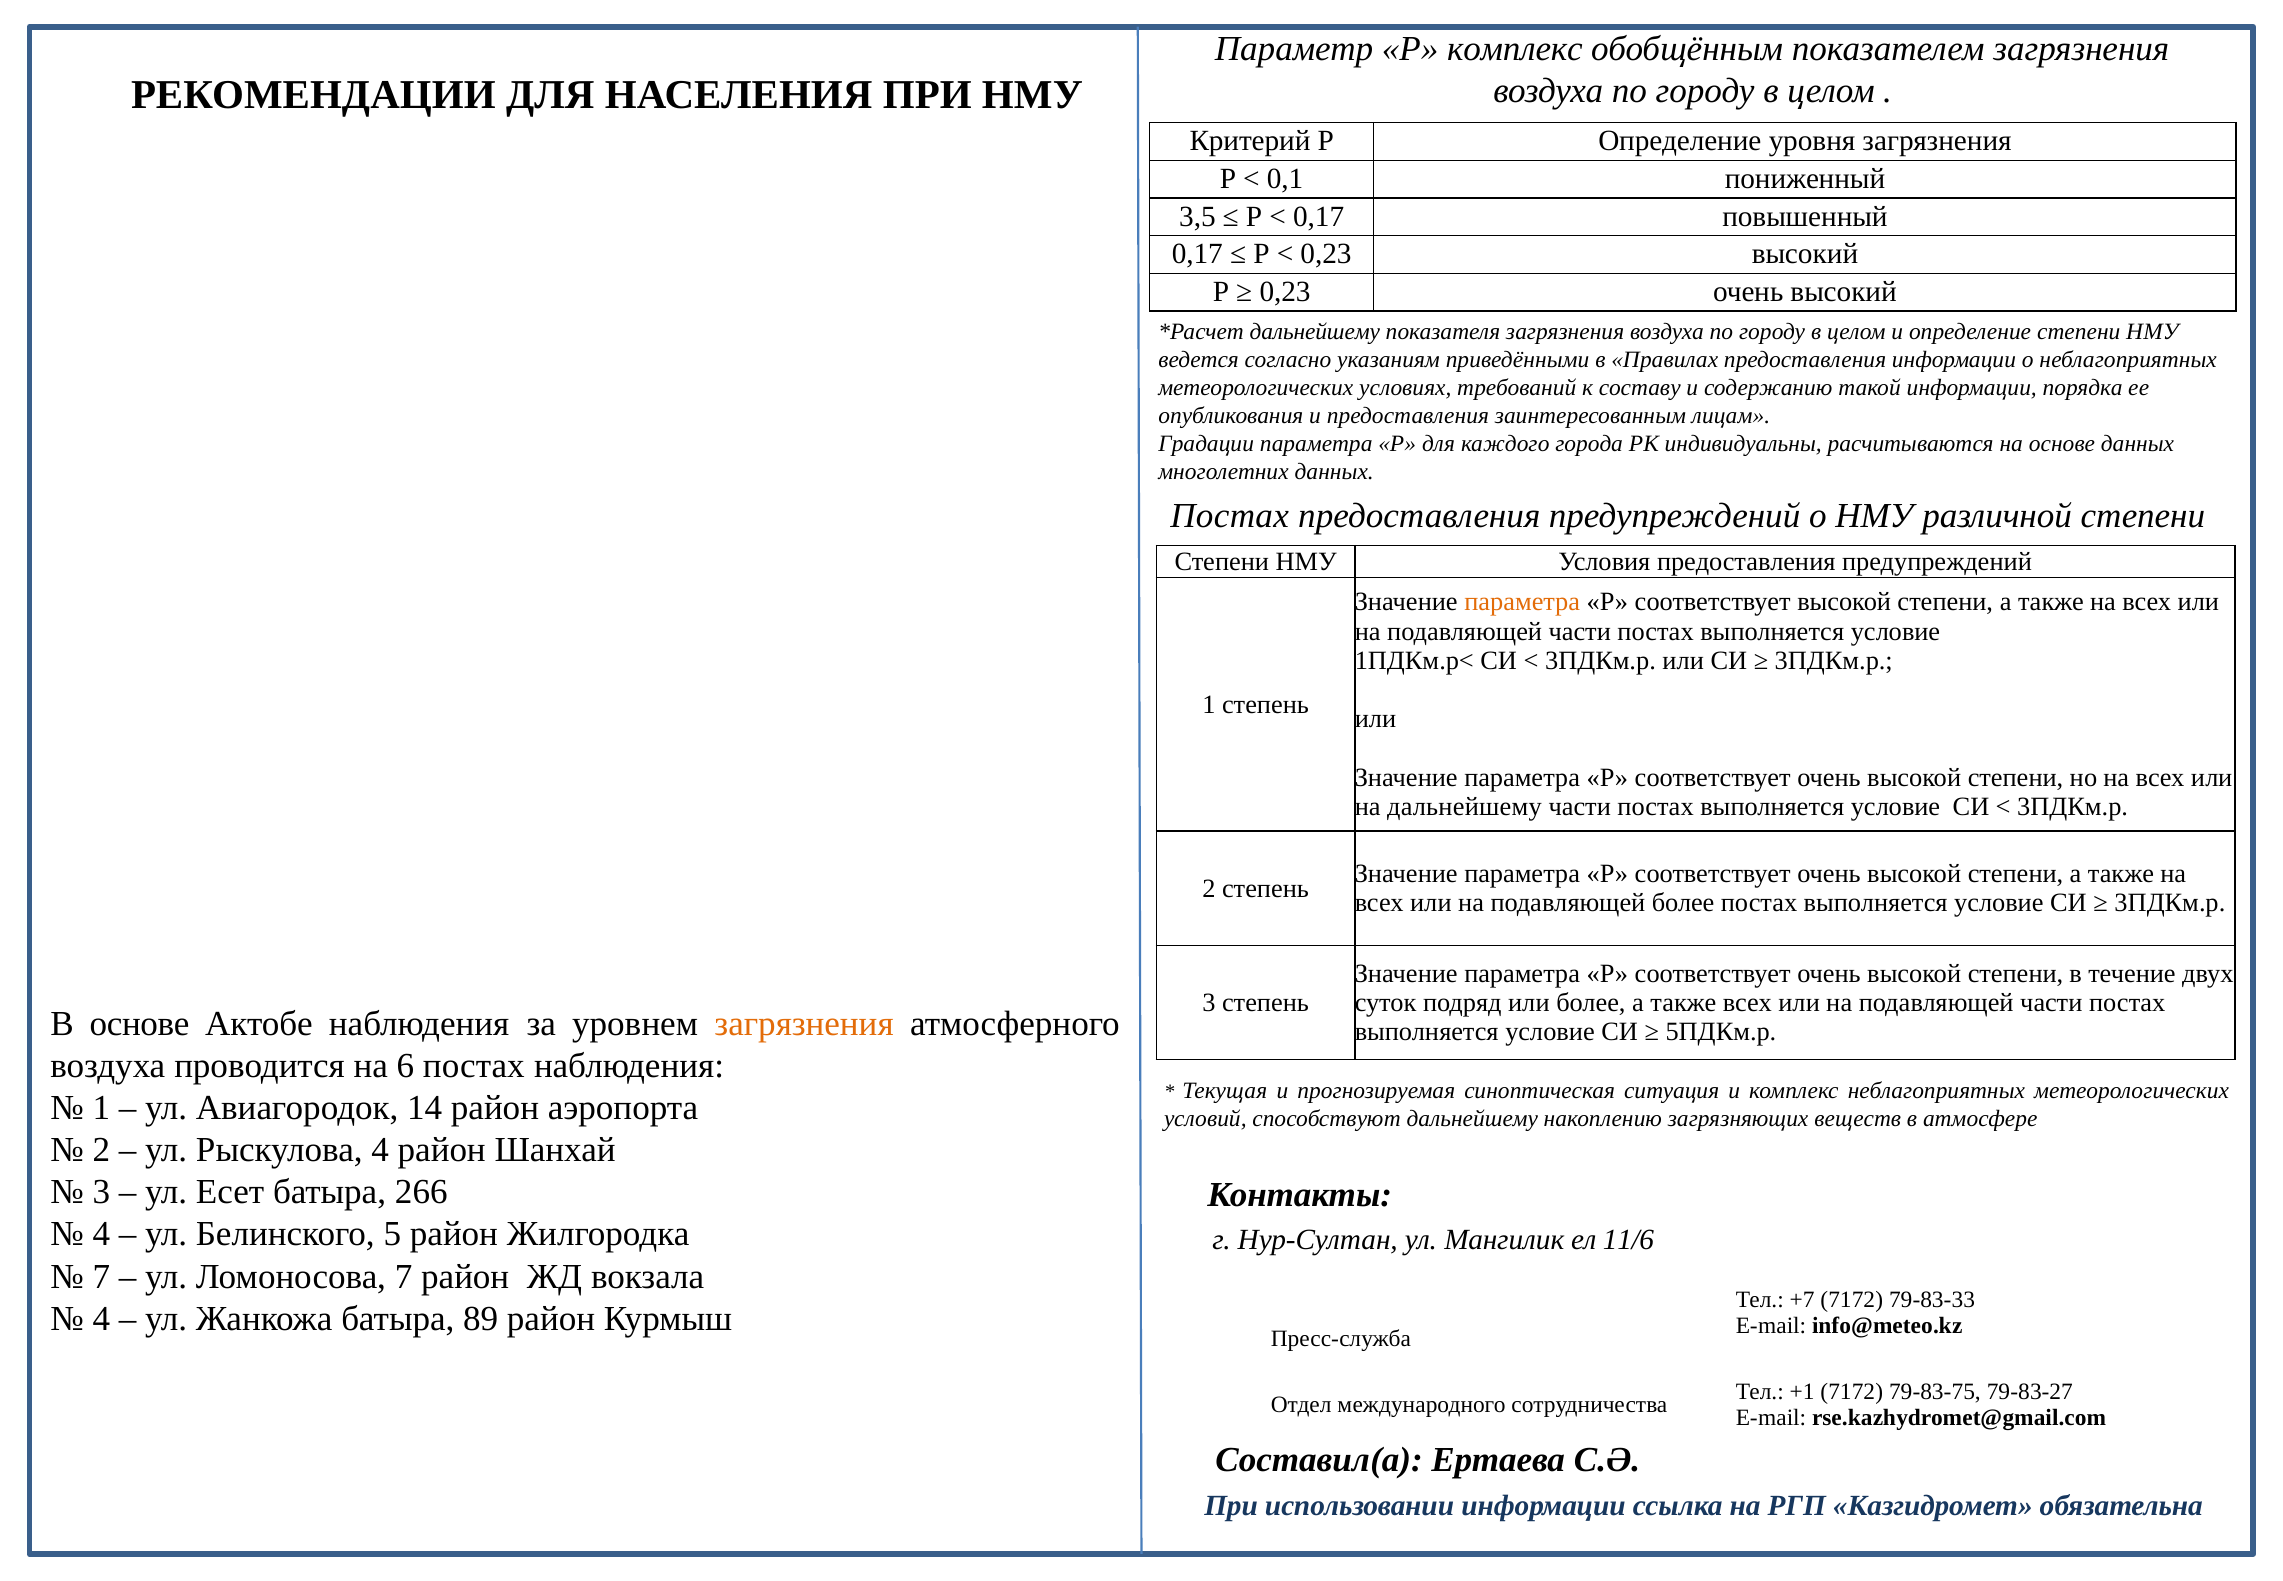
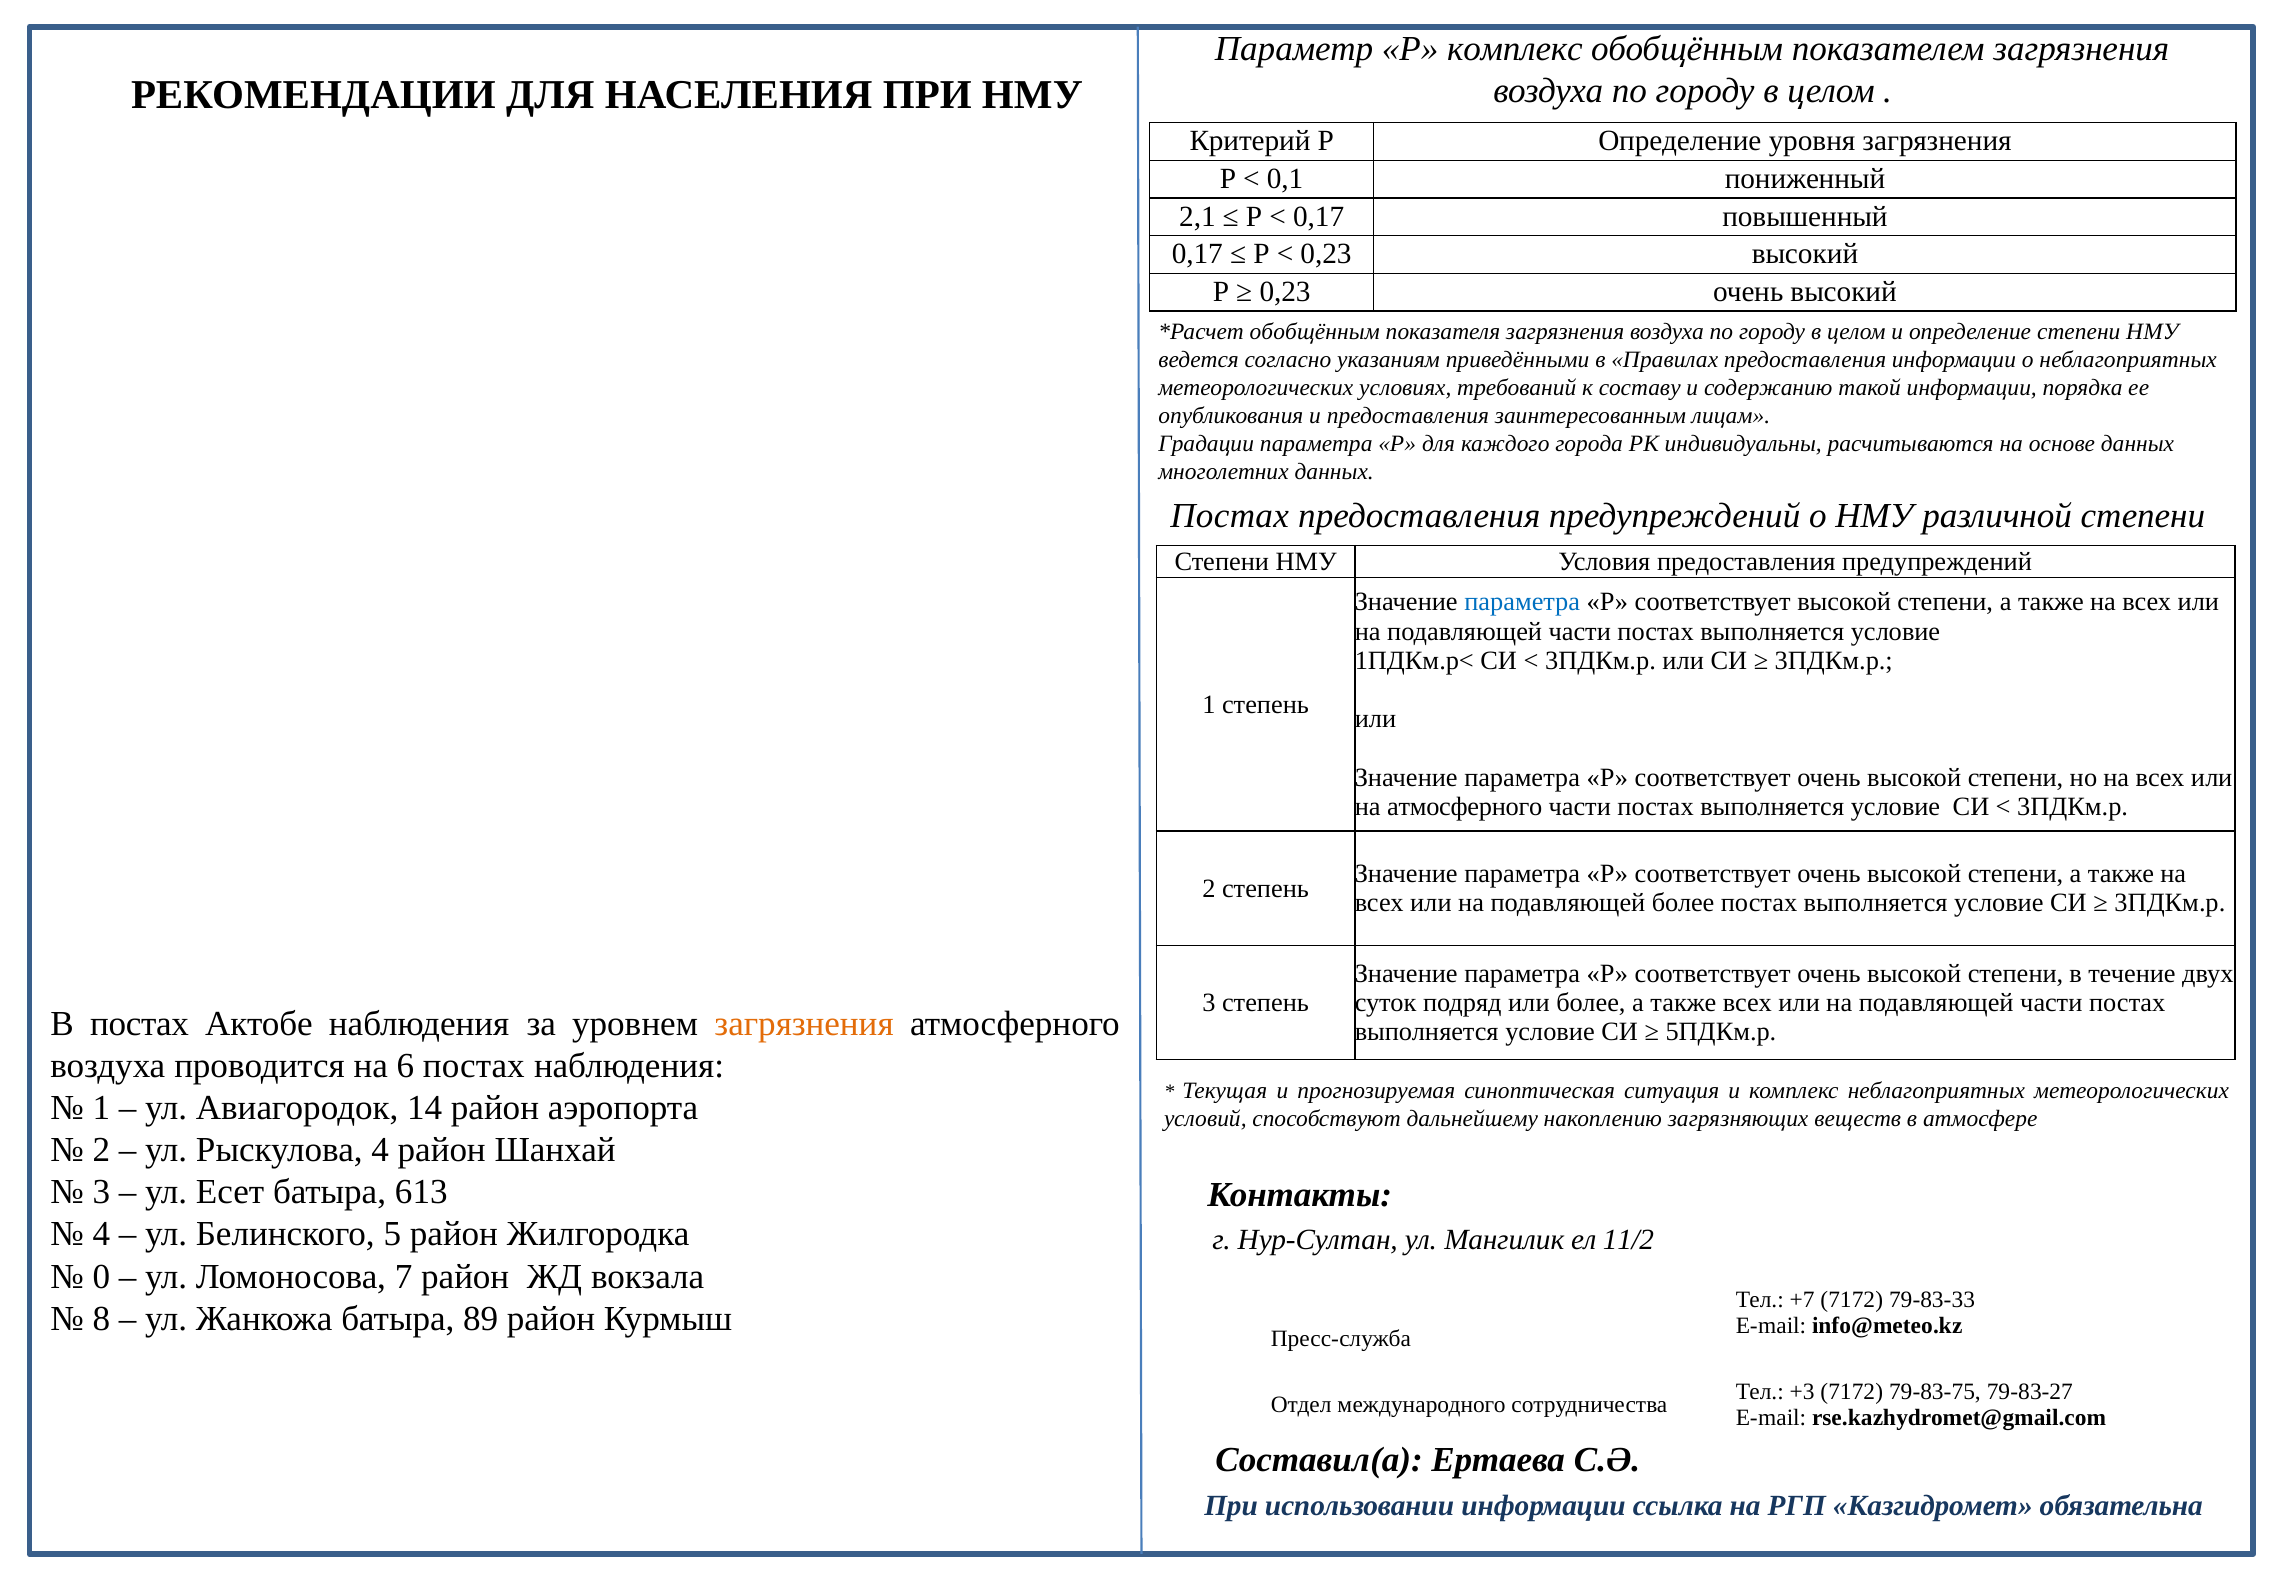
3,5: 3,5 -> 2,1
дальнейшему at (1315, 331): дальнейшему -> обобщённым
параметра at (1522, 602) colour: orange -> blue
на дальнейшему: дальнейшему -> атмосферного
В основе: основе -> постах
266: 266 -> 613
11/6: 11/6 -> 11/2
7 at (101, 1276): 7 -> 0
4 at (101, 1318): 4 -> 8
+1: +1 -> +3
